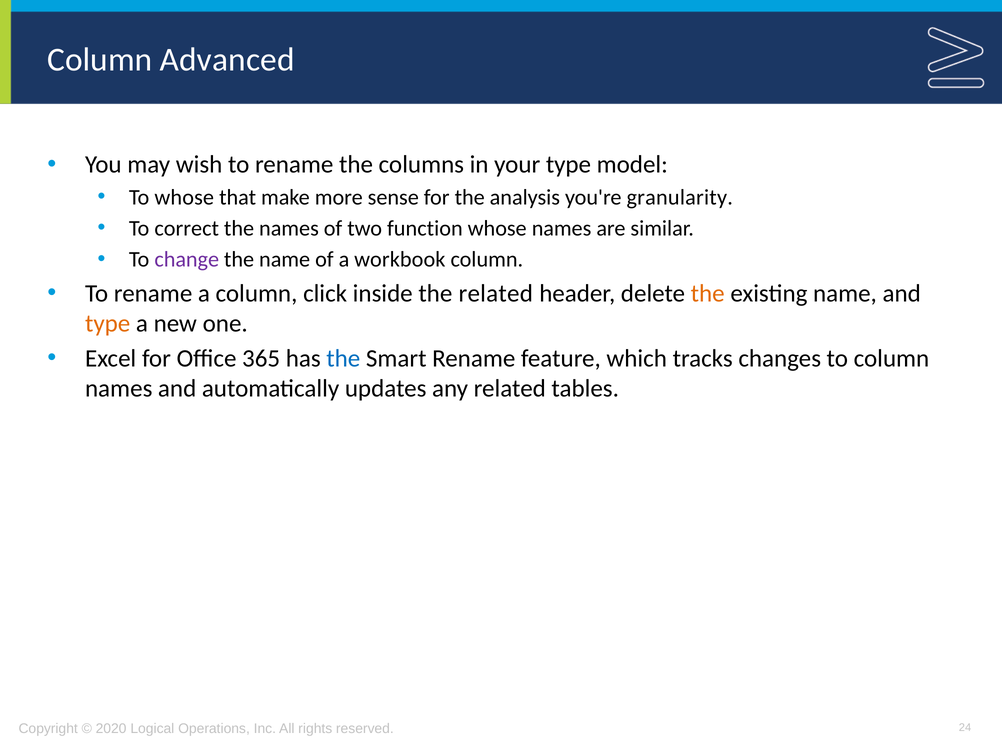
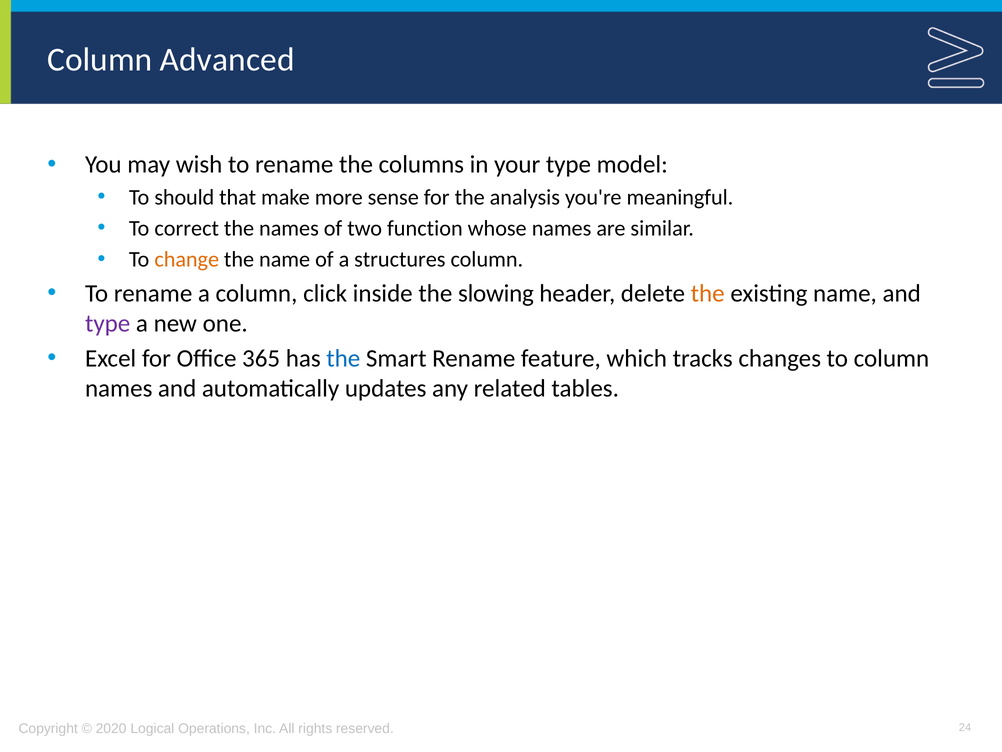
To whose: whose -> should
granularity: granularity -> meaningful
change colour: purple -> orange
workbook: workbook -> structures
the related: related -> slowing
type at (108, 323) colour: orange -> purple
